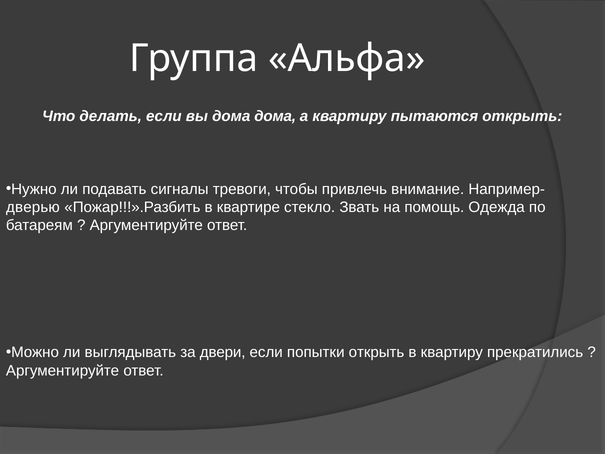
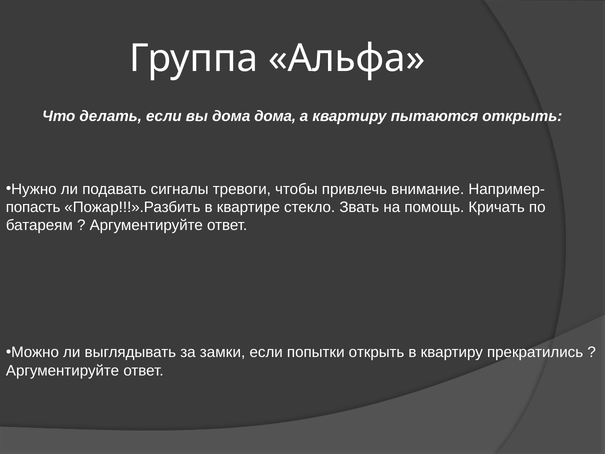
дверью: дверью -> попасть
Одежда: Одежда -> Кричать
двери: двери -> замки
